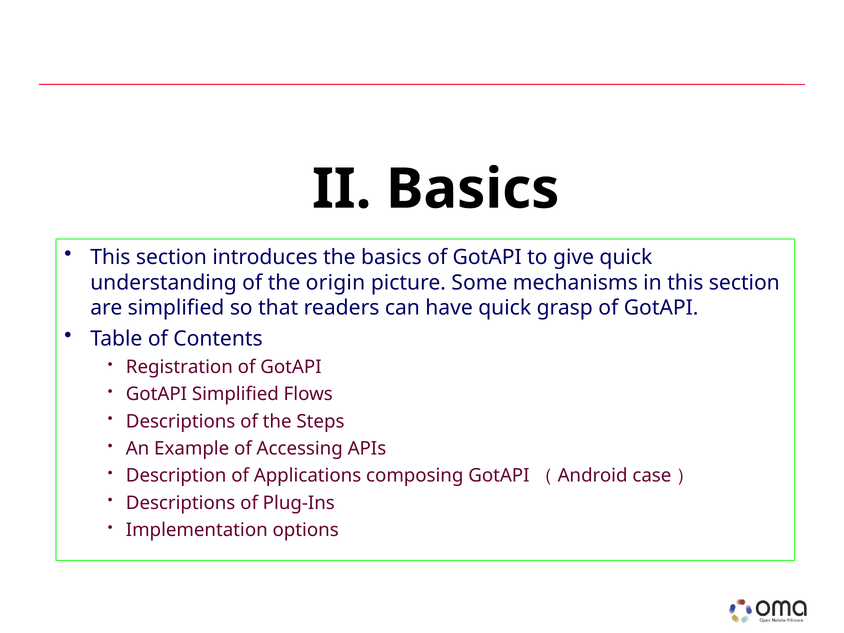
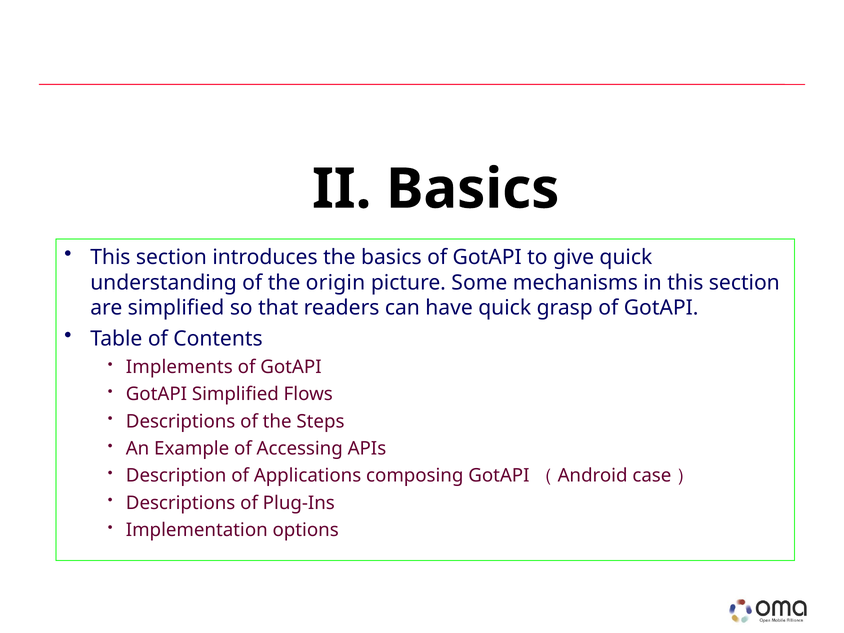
Registration: Registration -> Implements
